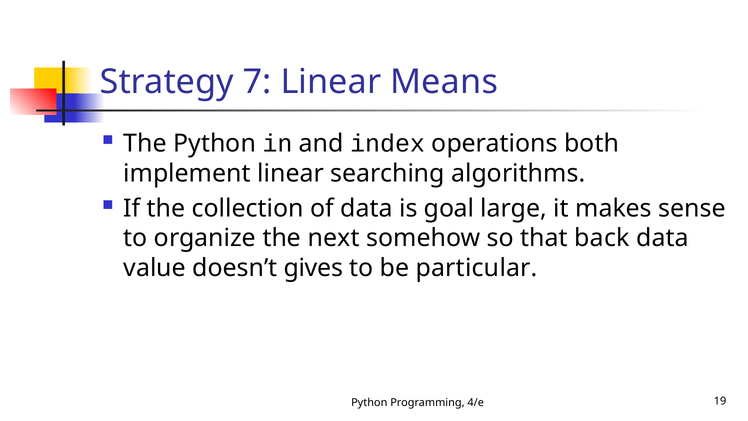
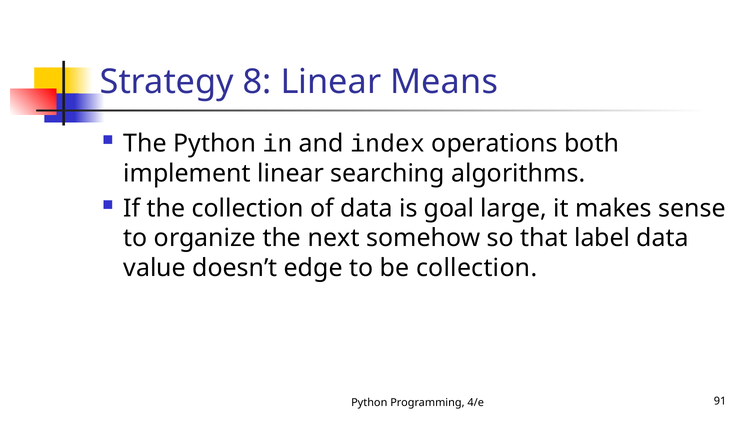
7: 7 -> 8
back: back -> label
gives: gives -> edge
be particular: particular -> collection
19: 19 -> 91
